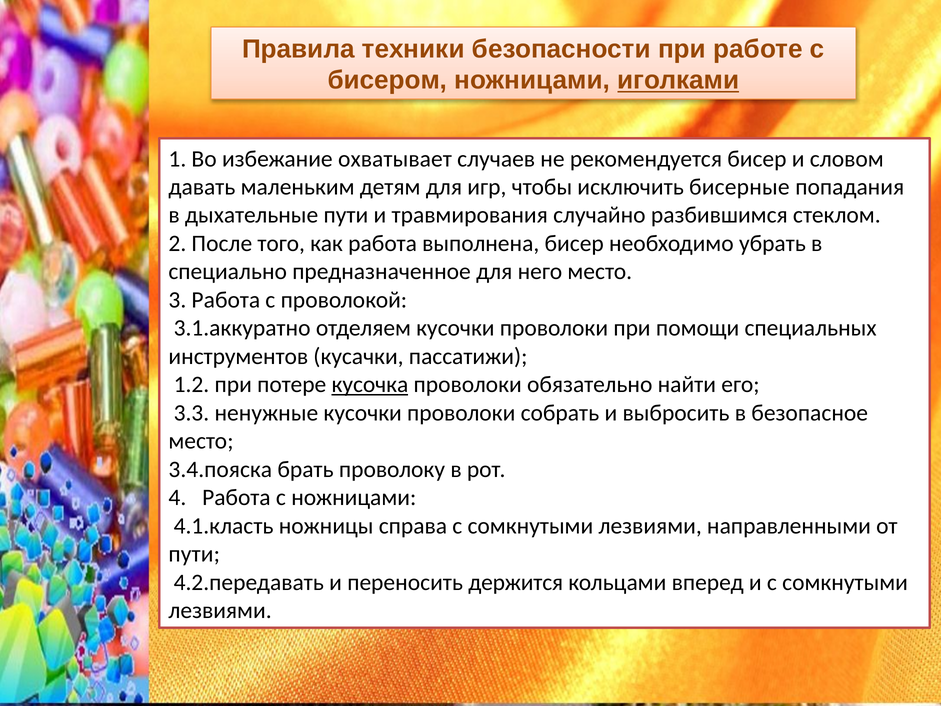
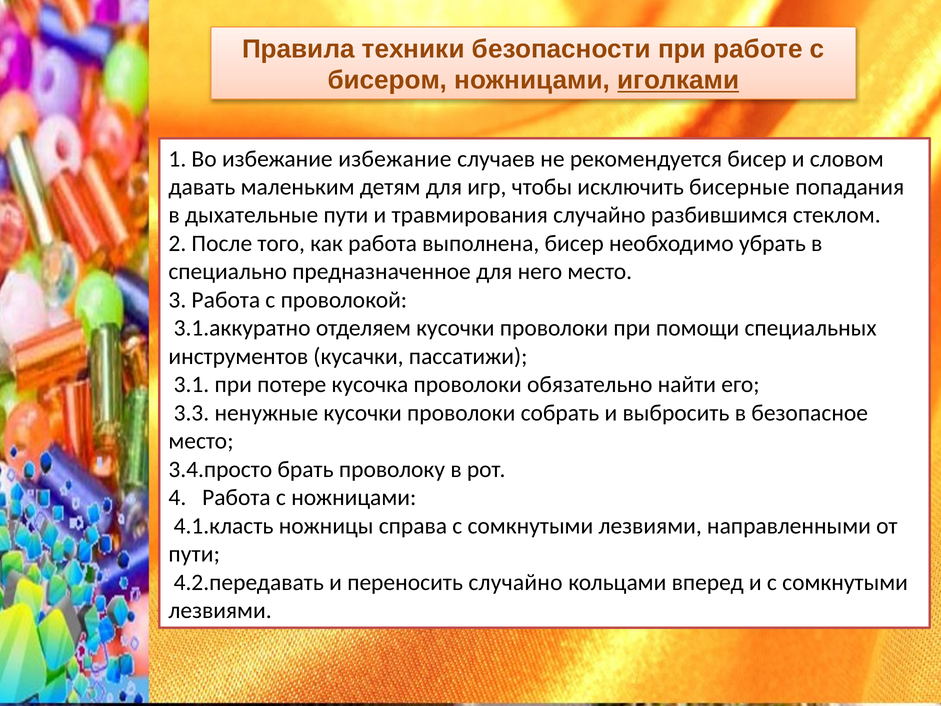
избежание охватывает: охватывает -> избежание
1.2: 1.2 -> 3.1
кусочка underline: present -> none
3.4.пояска: 3.4.пояска -> 3.4.просто
переносить держится: держится -> случайно
